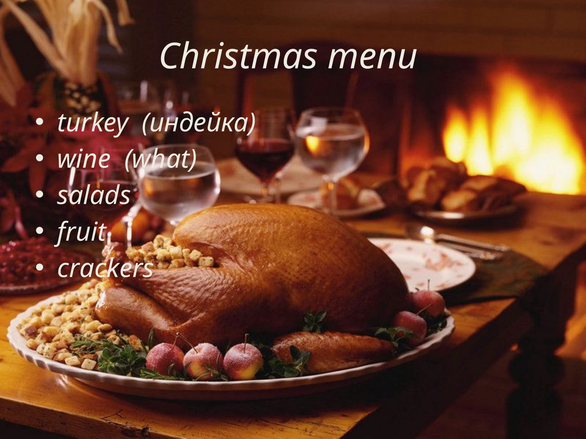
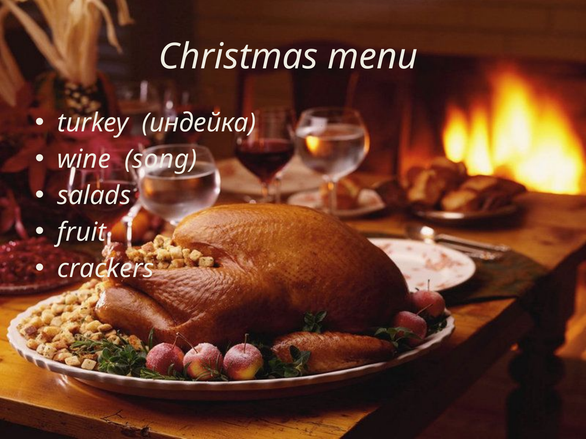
what: what -> song
